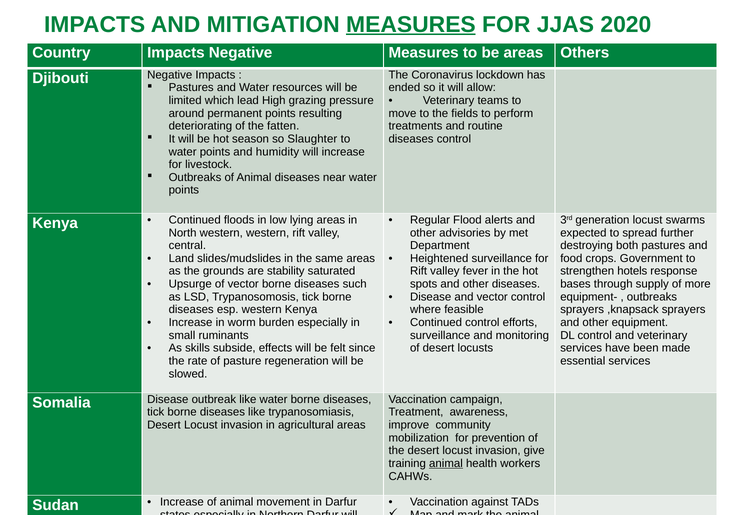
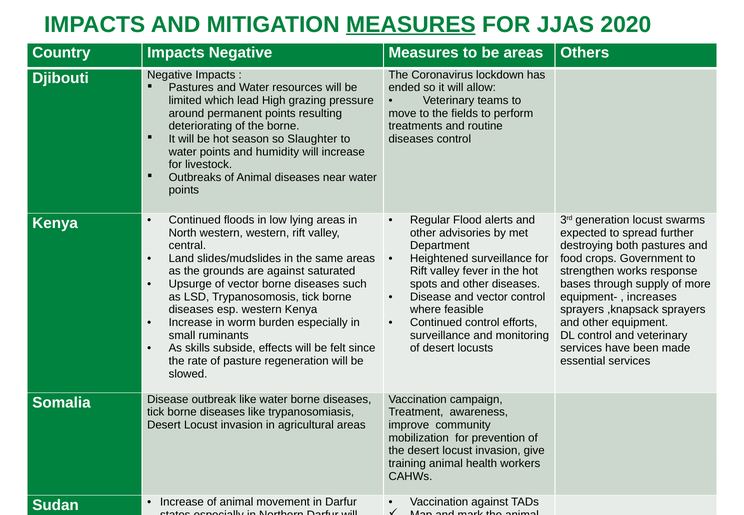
the fatten: fatten -> borne
are stability: stability -> against
hotels: hotels -> works
outbreaks at (652, 297): outbreaks -> increases
animal at (446, 464) underline: present -> none
